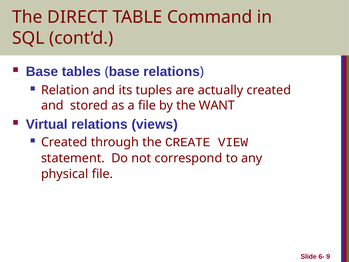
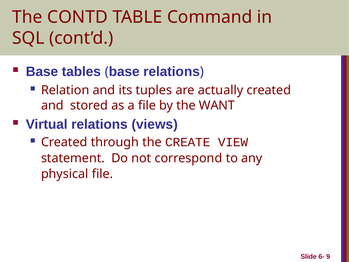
DIRECT: DIRECT -> CONTD
